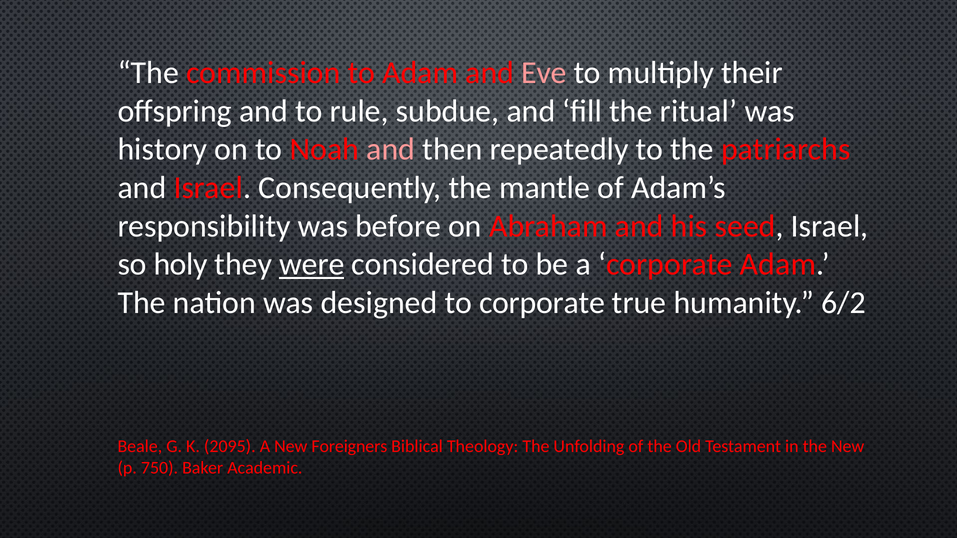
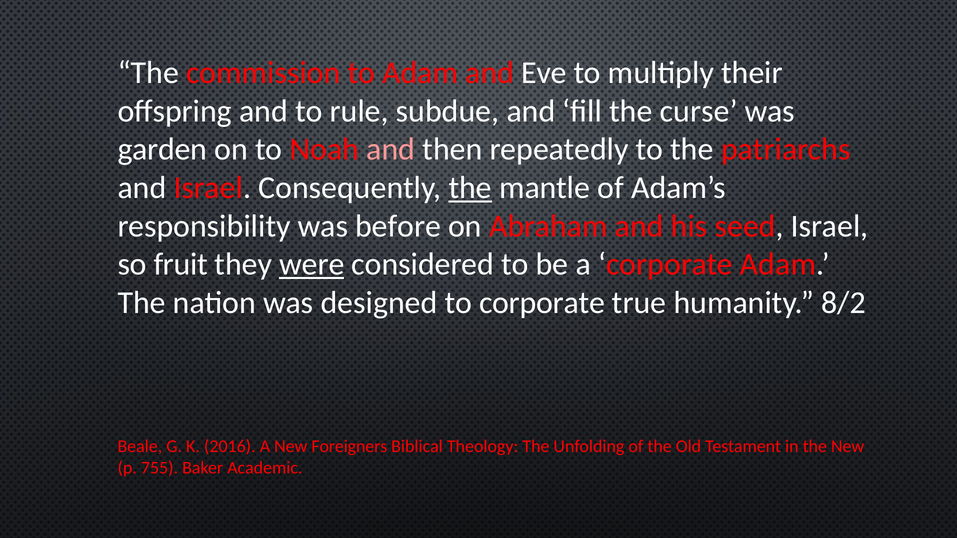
Eve colour: pink -> white
ritual: ritual -> curse
history: history -> garden
the at (470, 188) underline: none -> present
holy: holy -> fruit
6/2: 6/2 -> 8/2
2095: 2095 -> 2016
750: 750 -> 755
